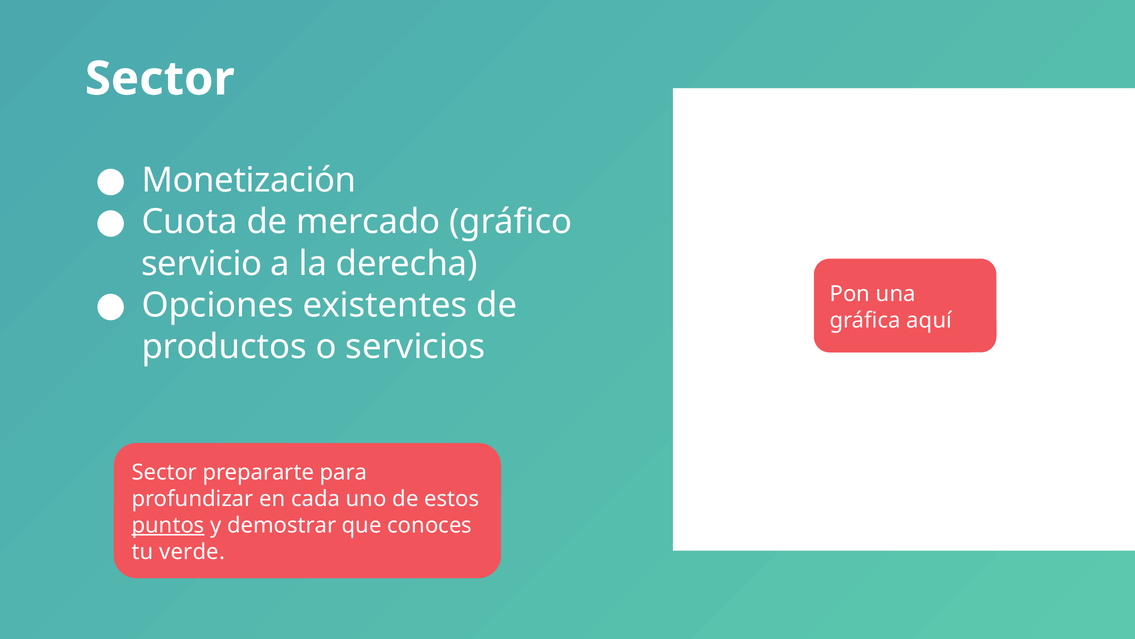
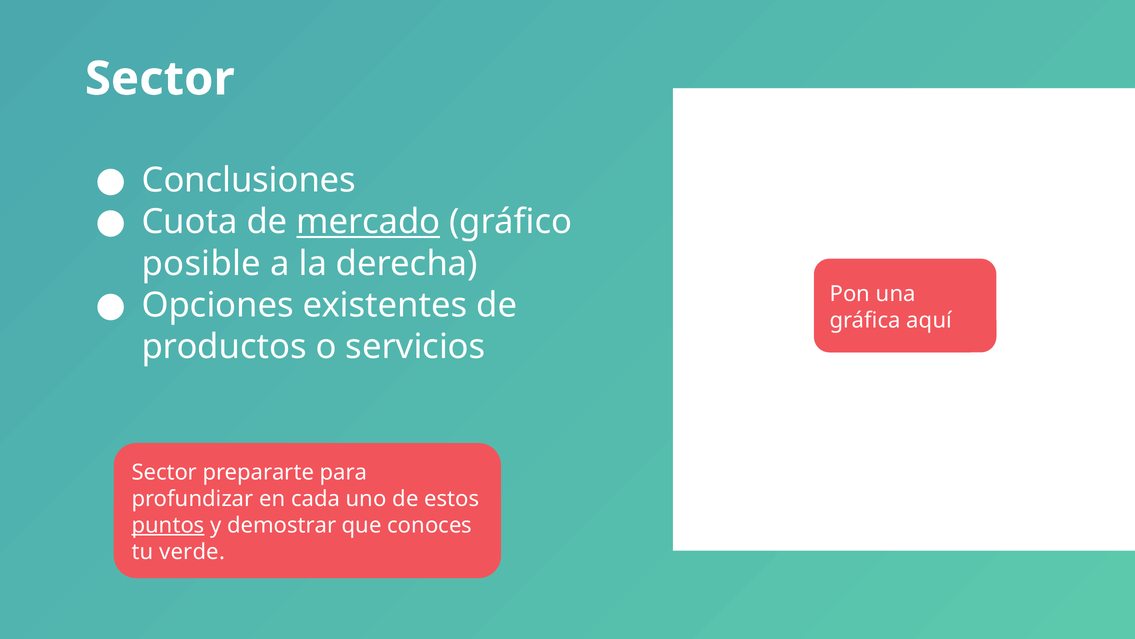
Monetización: Monetización -> Conclusiones
mercado underline: none -> present
servicio: servicio -> posible
